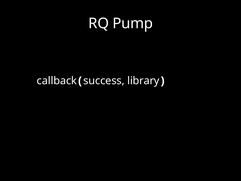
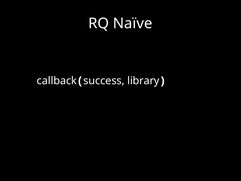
Pump: Pump -> Naïve
